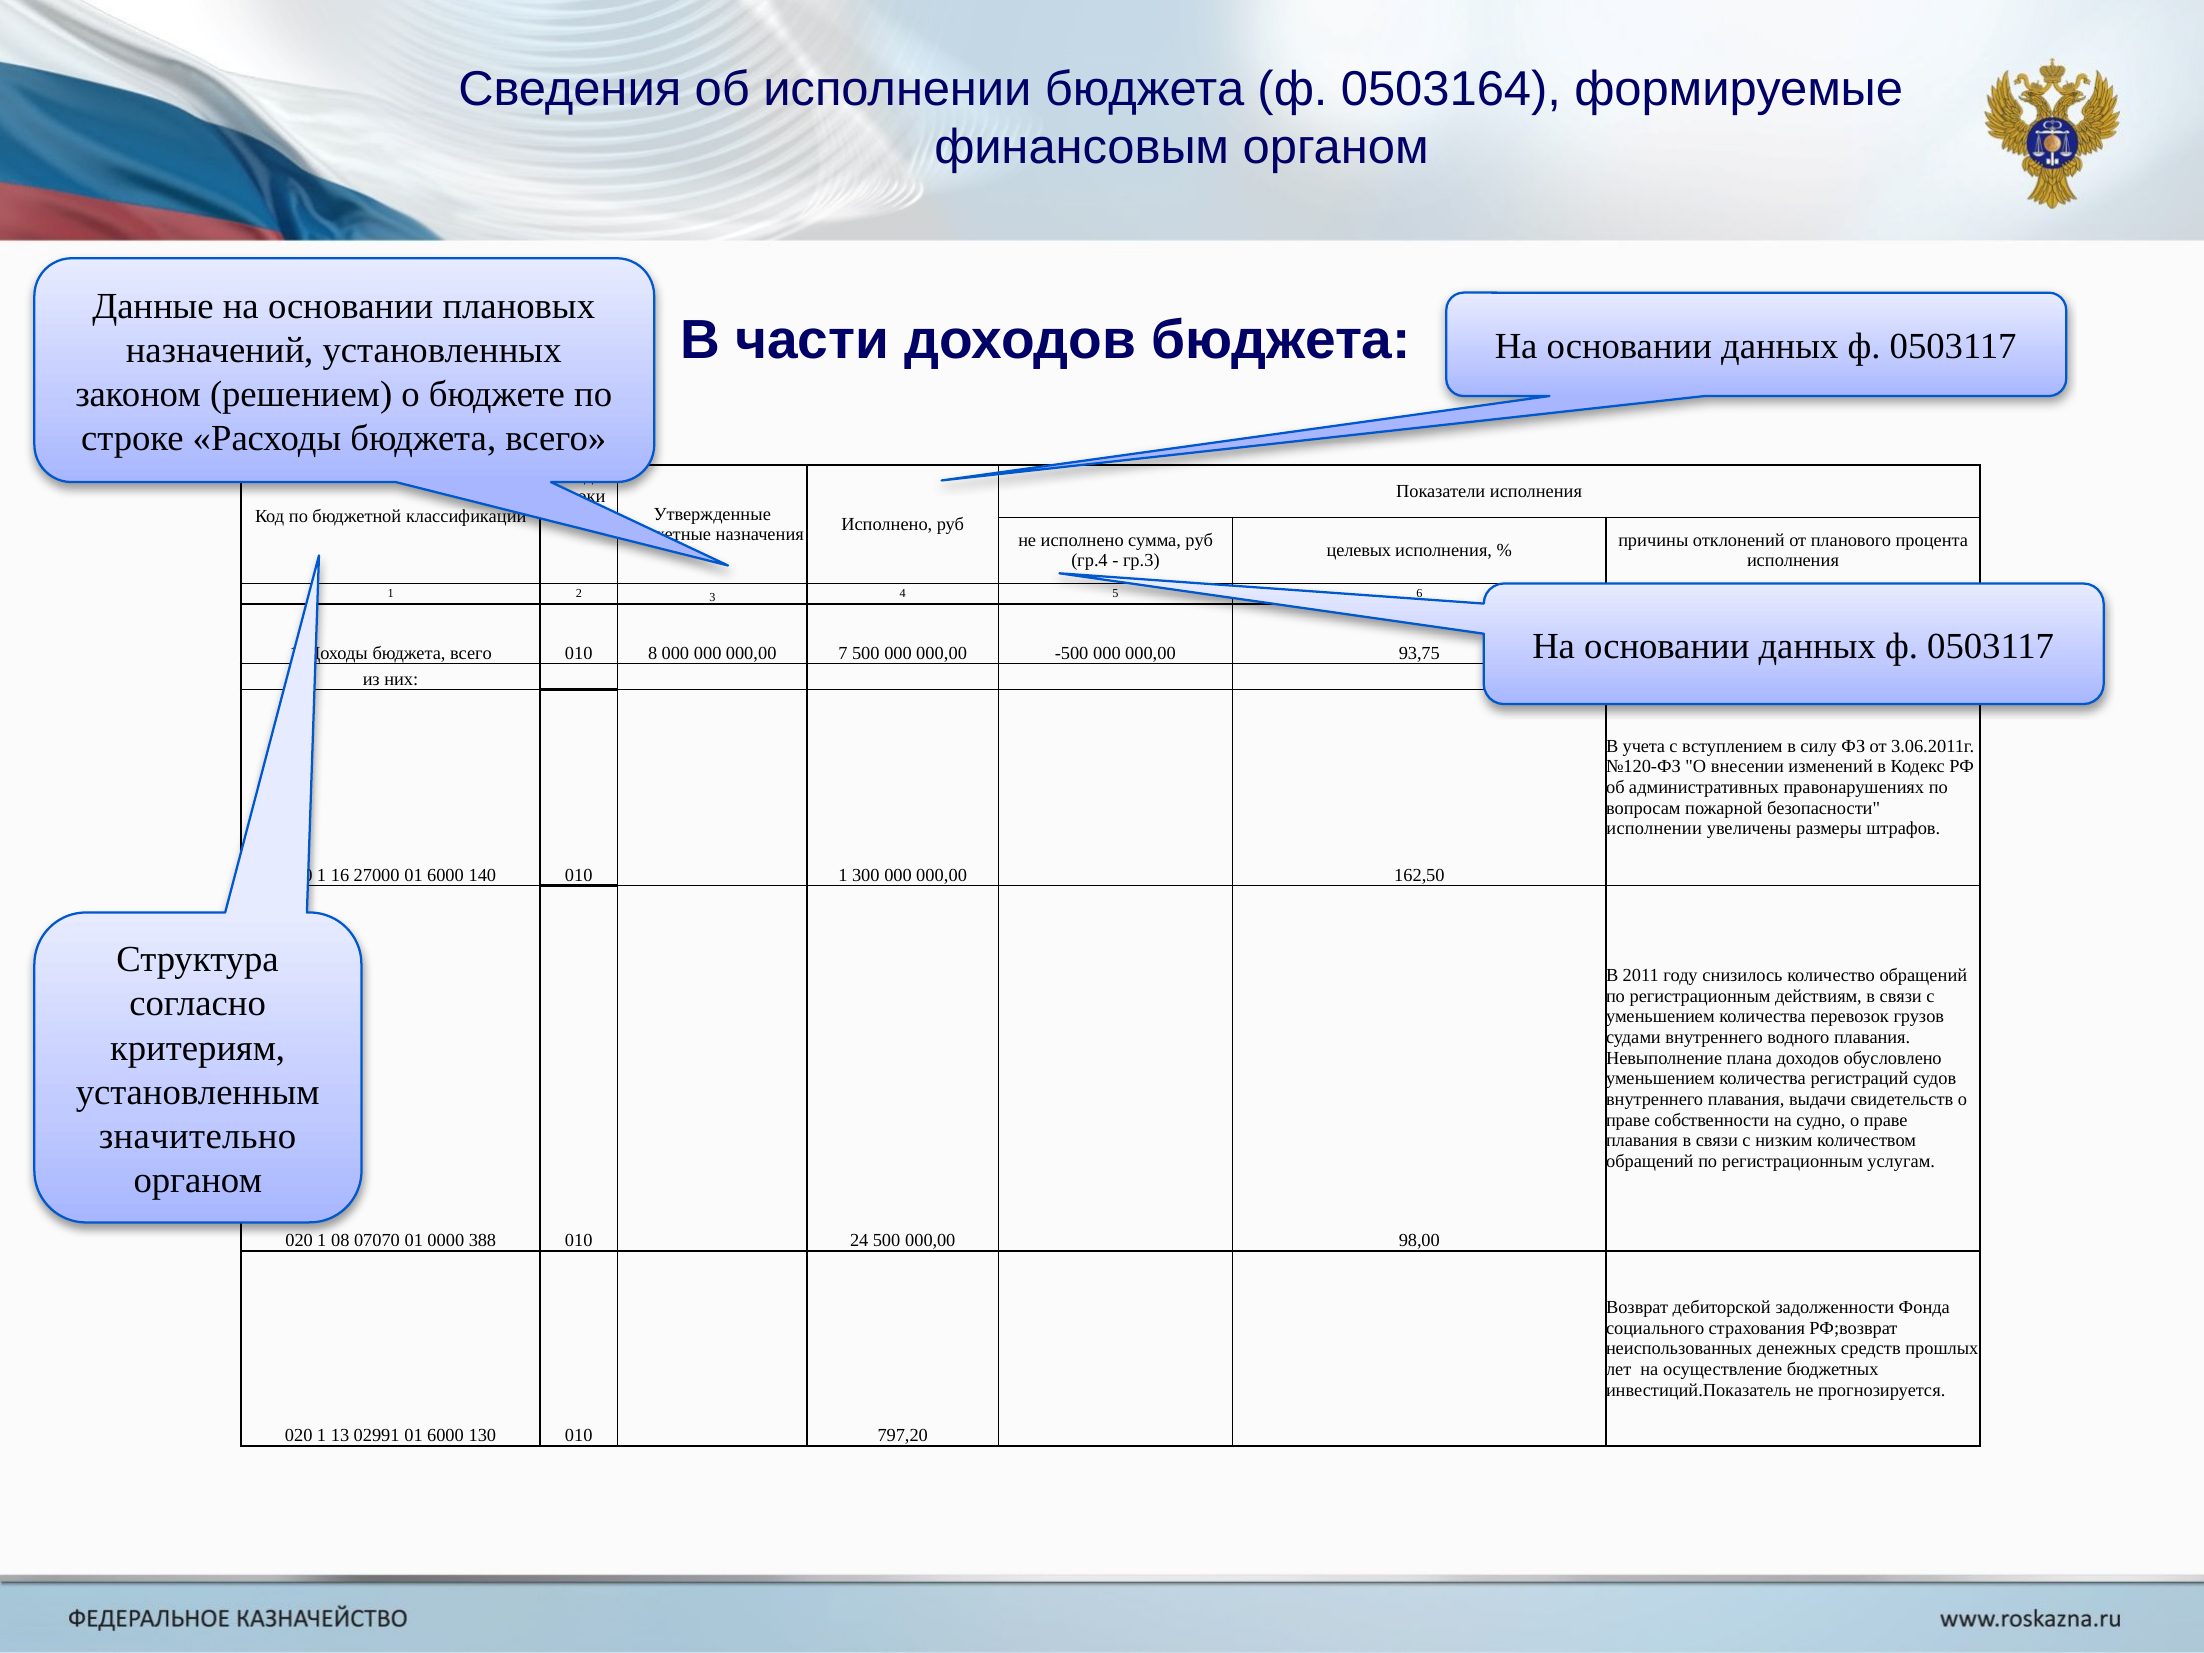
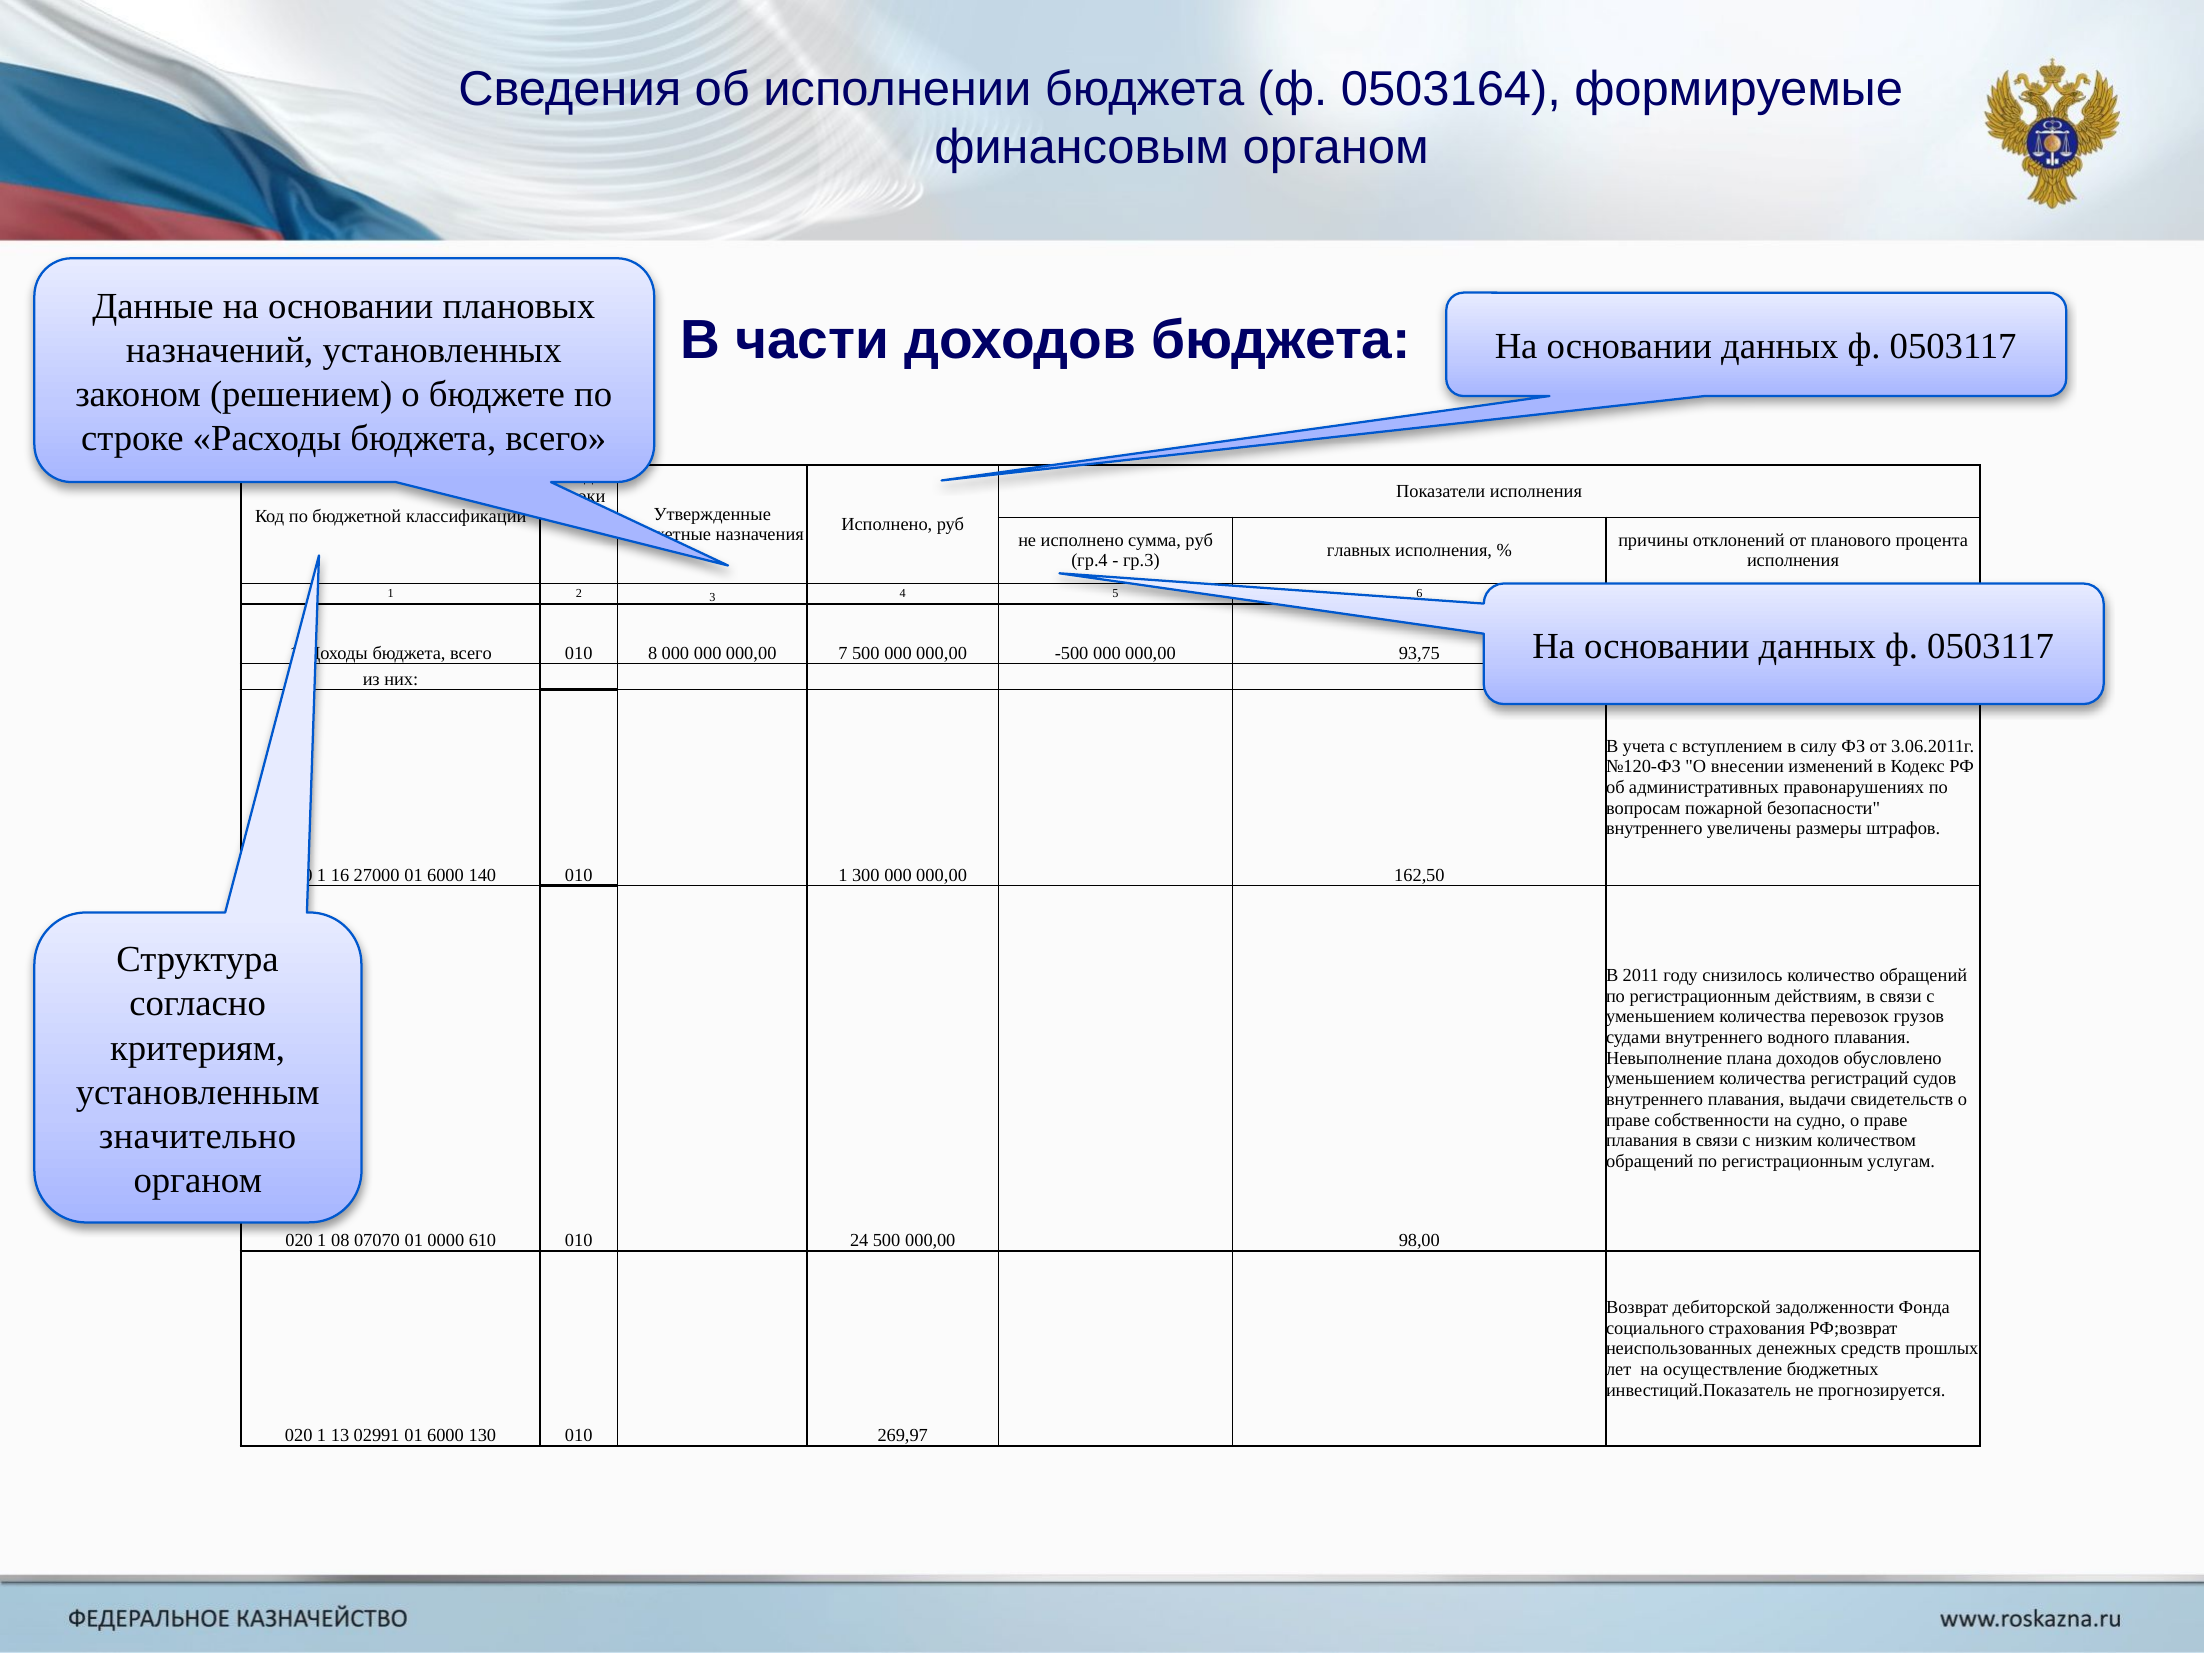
целевых: целевых -> главных
исполнении at (1654, 829): исполнении -> внутреннего
388: 388 -> 610
797,20: 797,20 -> 269,97
